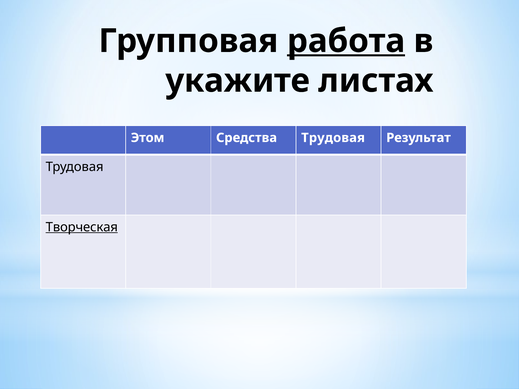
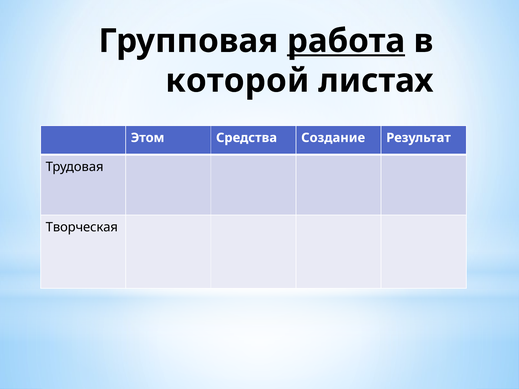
укажите: укажите -> которой
Средства Трудовая: Трудовая -> Создание
Творческая underline: present -> none
